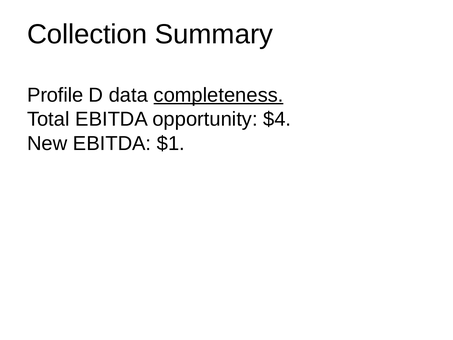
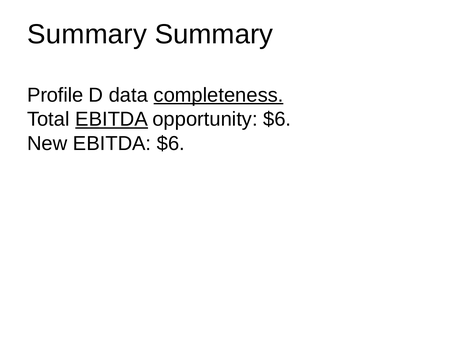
Collection at (87, 34): Collection -> Summary
EBITDA at (112, 119) underline: none -> present
opportunity $4: $4 -> $6
EBITDA $1: $1 -> $6
